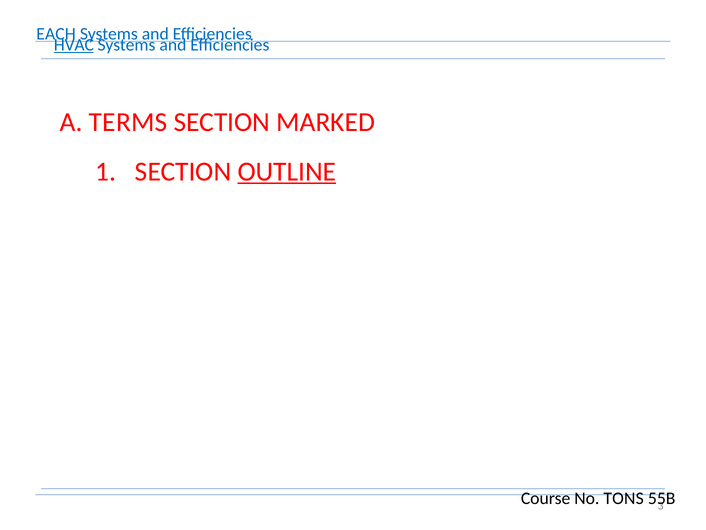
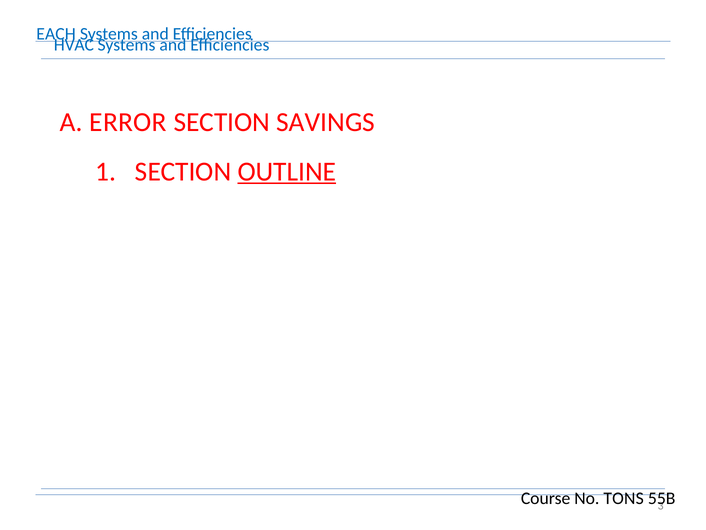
HVAC underline: present -> none
TERMS: TERMS -> ERROR
MARKED: MARKED -> SAVINGS
